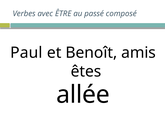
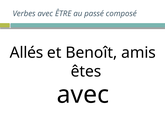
Paul: Paul -> Allés
allée at (83, 94): allée -> avec
